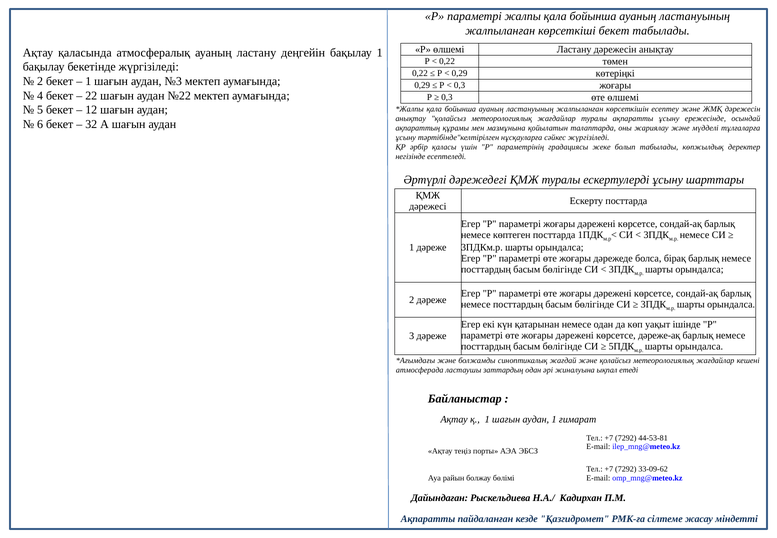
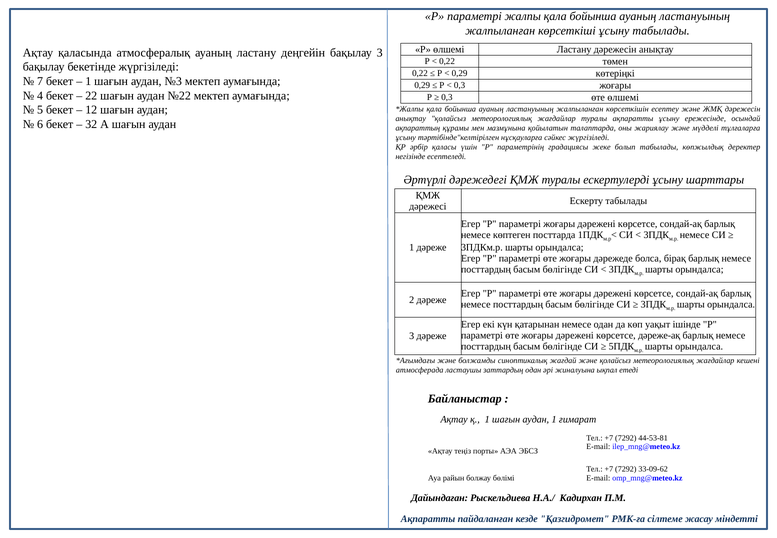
көрсеткіші бекет: бекет -> ұсыну
бақылау 1: 1 -> 3
2 at (40, 81): 2 -> 7
Ескерту посттарда: посттарда -> табылады
